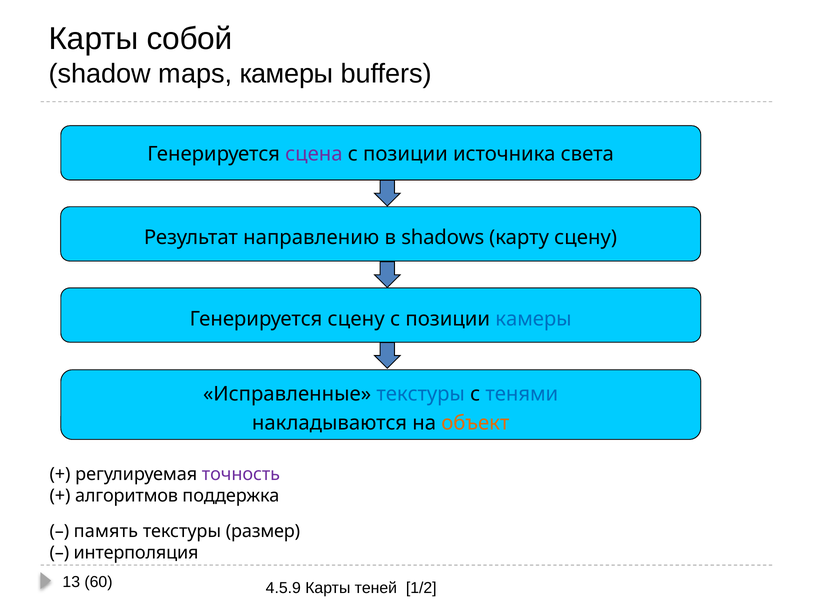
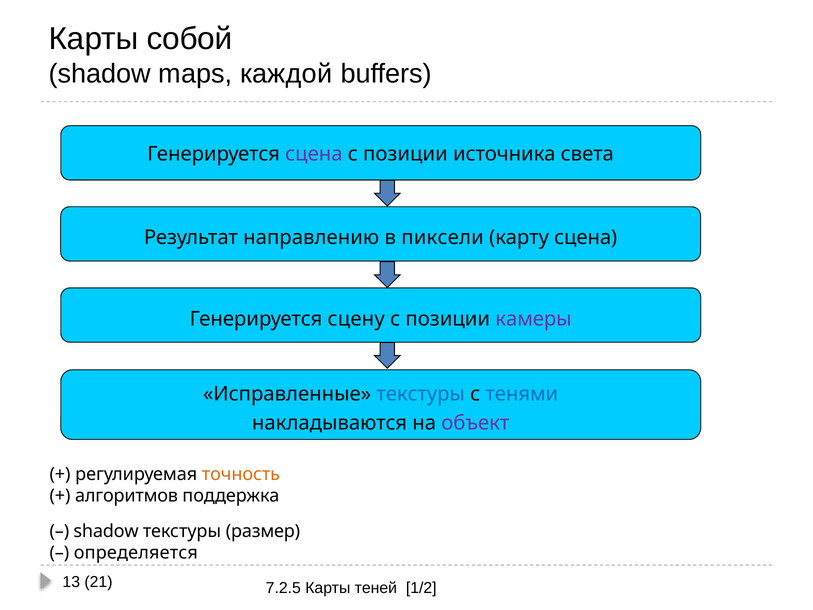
maps камеры: камеры -> каждой
shadows: shadows -> пиксели
карту сцену: сцену -> сцена
камеры at (534, 319) colour: blue -> purple
объект colour: orange -> purple
точность colour: purple -> orange
память at (106, 531): память -> shadow
интерполяция: интерполяция -> определяется
60: 60 -> 21
4.5.9: 4.5.9 -> 7.2.5
